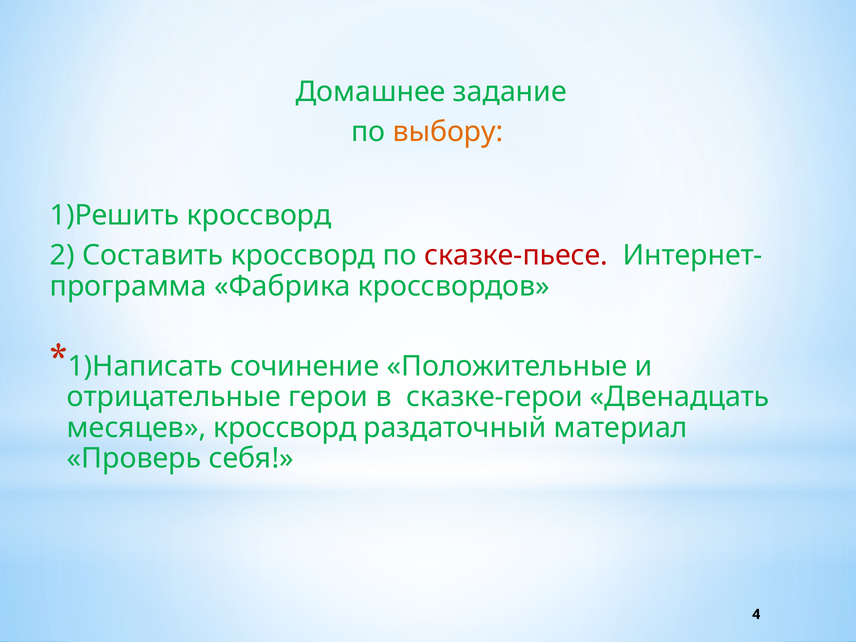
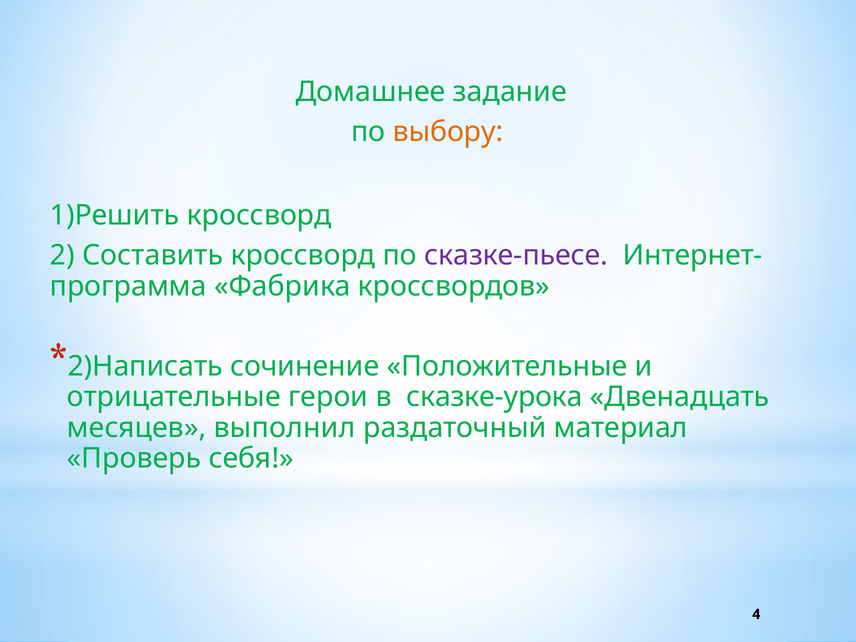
сказке-пьесе colour: red -> purple
1)Написать: 1)Написать -> 2)Написать
сказке-герои: сказке-герои -> сказке-урока
месяцев кроссворд: кроссворд -> выполнил
